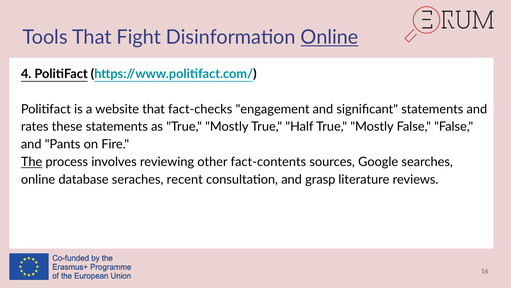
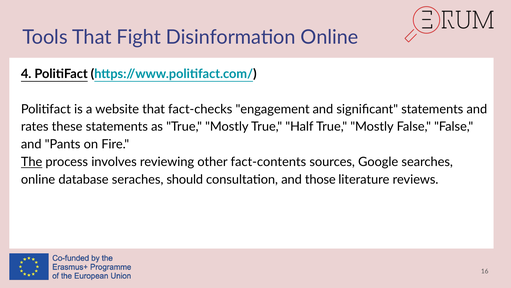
Online at (330, 37) underline: present -> none
recent: recent -> should
grasp: grasp -> those
